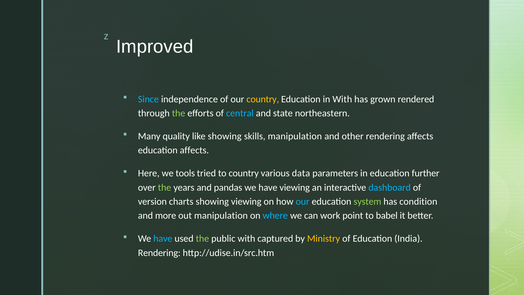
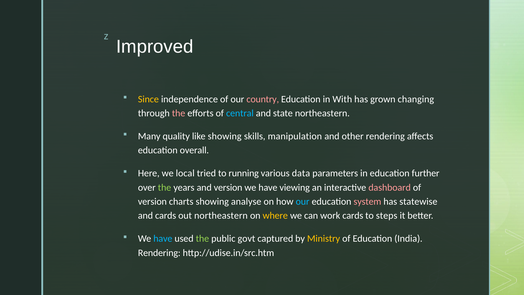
Since colour: light blue -> yellow
country at (263, 99) colour: yellow -> pink
rendered: rendered -> changing
the at (179, 113) colour: light green -> pink
education affects: affects -> overall
tools: tools -> local
to country: country -> running
and pandas: pandas -> version
dashboard colour: light blue -> pink
showing viewing: viewing -> analyse
system colour: light green -> pink
condition: condition -> statewise
and more: more -> cards
out manipulation: manipulation -> northeastern
where colour: light blue -> yellow
work point: point -> cards
babel: babel -> steps
public with: with -> govt
